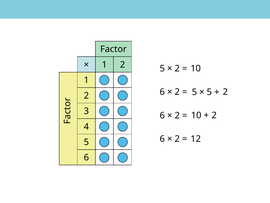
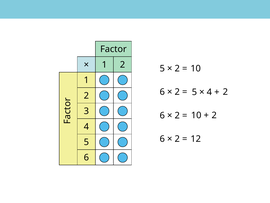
5 at (209, 92): 5 -> 4
